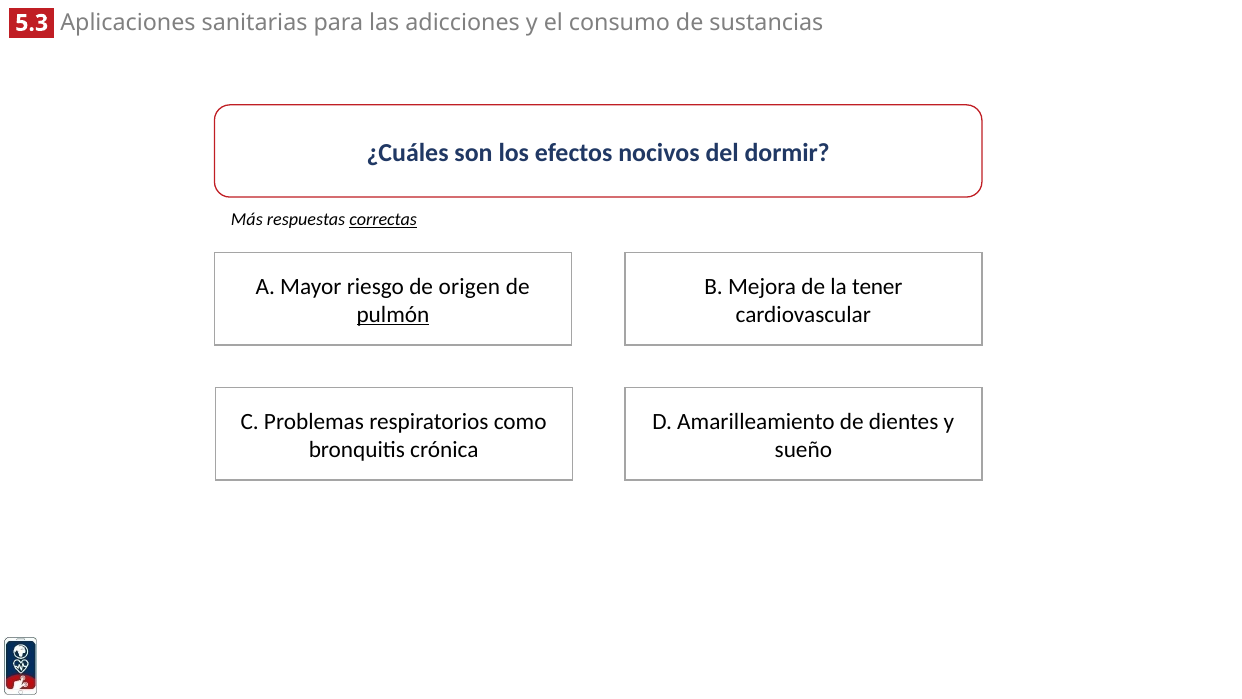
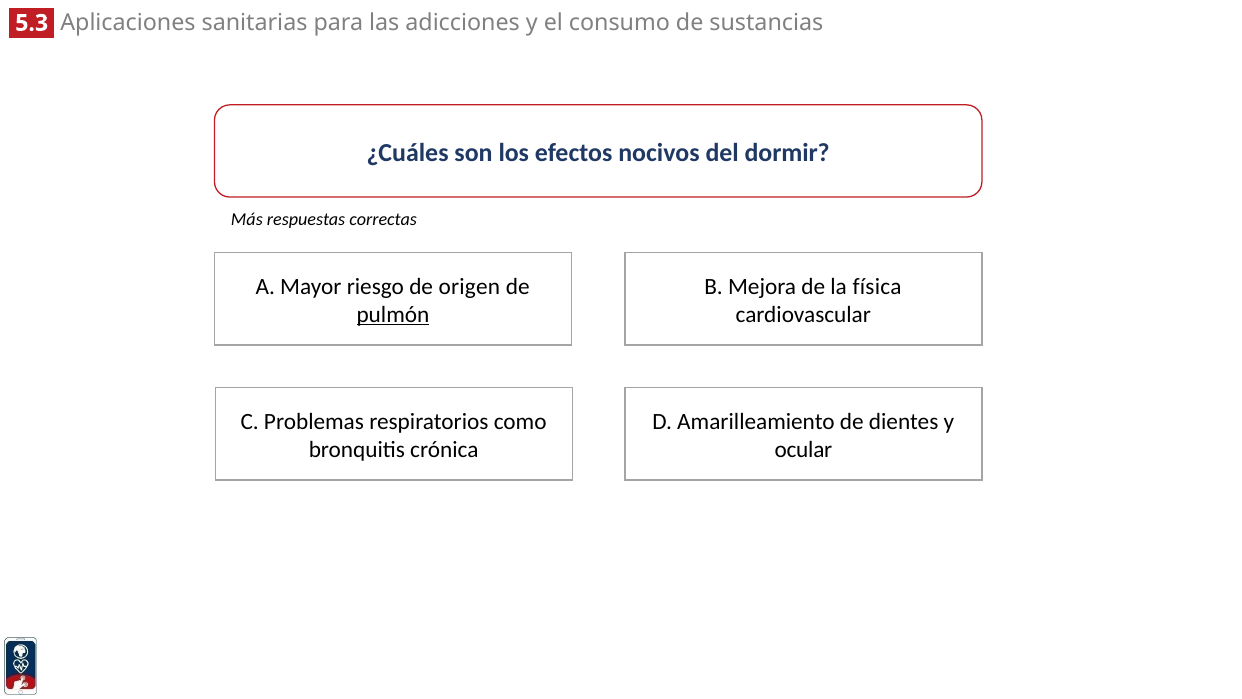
correctas underline: present -> none
tener: tener -> física
sueño: sueño -> ocular
